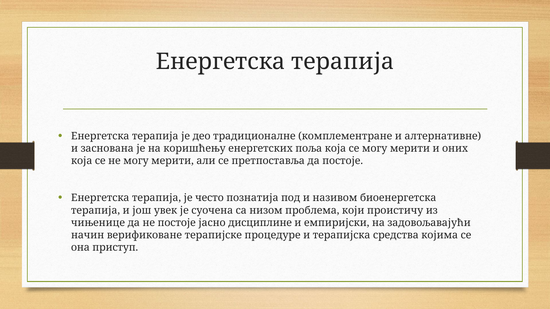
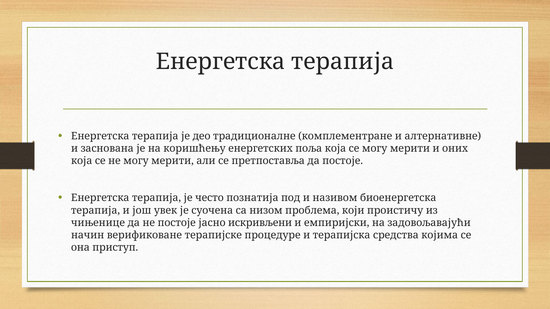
дисциплине: дисциплине -> искривљени
